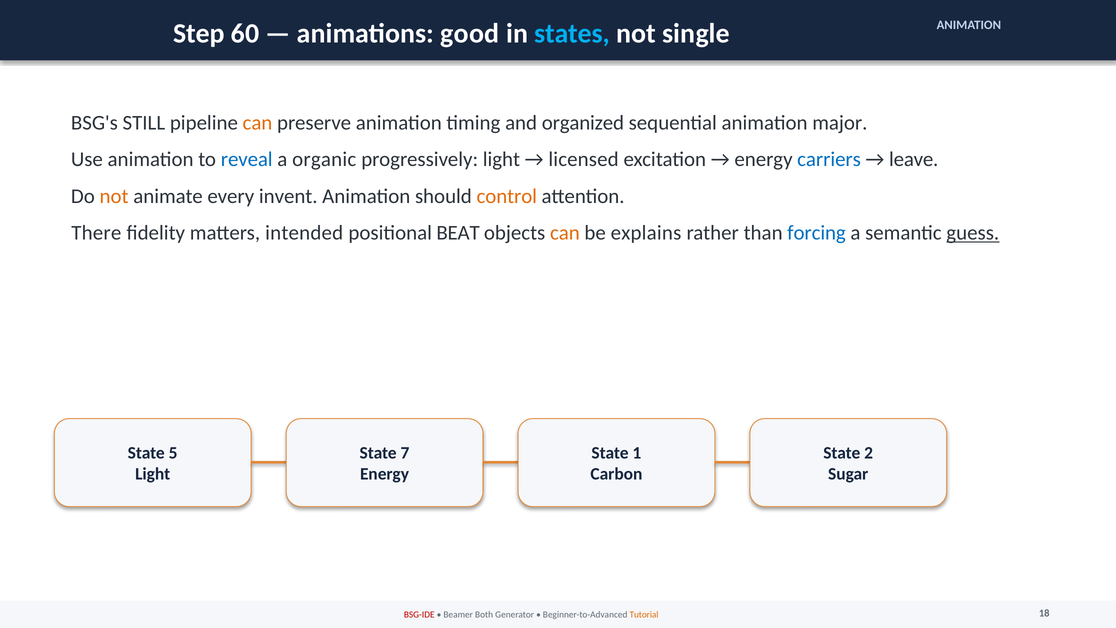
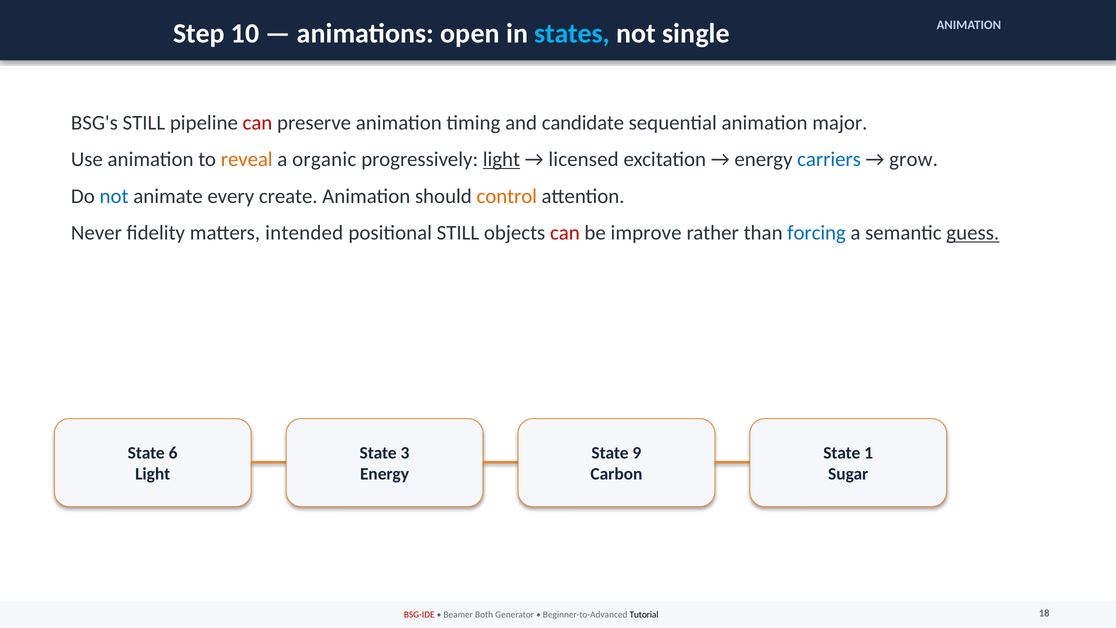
60: 60 -> 10
good: good -> open
can at (257, 123) colour: orange -> red
organized: organized -> candidate
reveal colour: blue -> orange
light at (501, 160) underline: none -> present
leave: leave -> grow
not at (114, 196) colour: orange -> blue
invent: invent -> create
There: There -> Never
positional BEAT: BEAT -> STILL
can at (565, 233) colour: orange -> red
explains: explains -> improve
5: 5 -> 6
7: 7 -> 3
1: 1 -> 9
2: 2 -> 1
Tutorial colour: orange -> black
